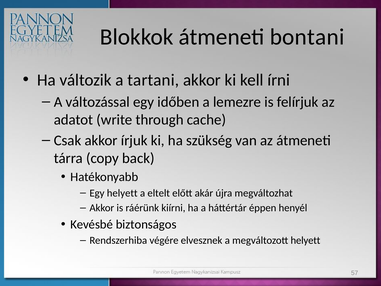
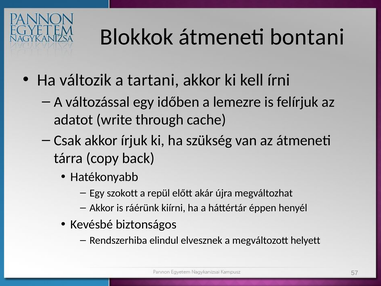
Egy helyett: helyett -> szokott
eltelt: eltelt -> repül
végére: végére -> elindul
